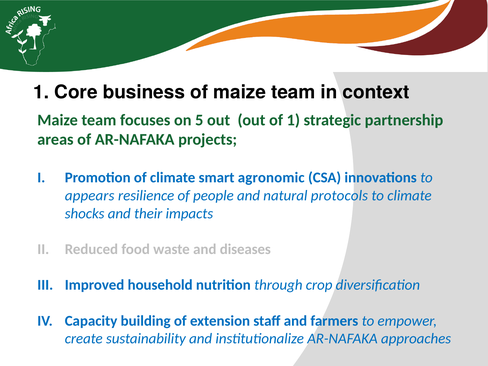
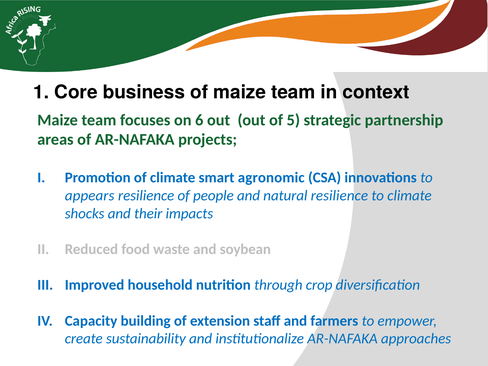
5: 5 -> 6
of 1: 1 -> 5
natural protocols: protocols -> resilience
diseases: diseases -> soybean
